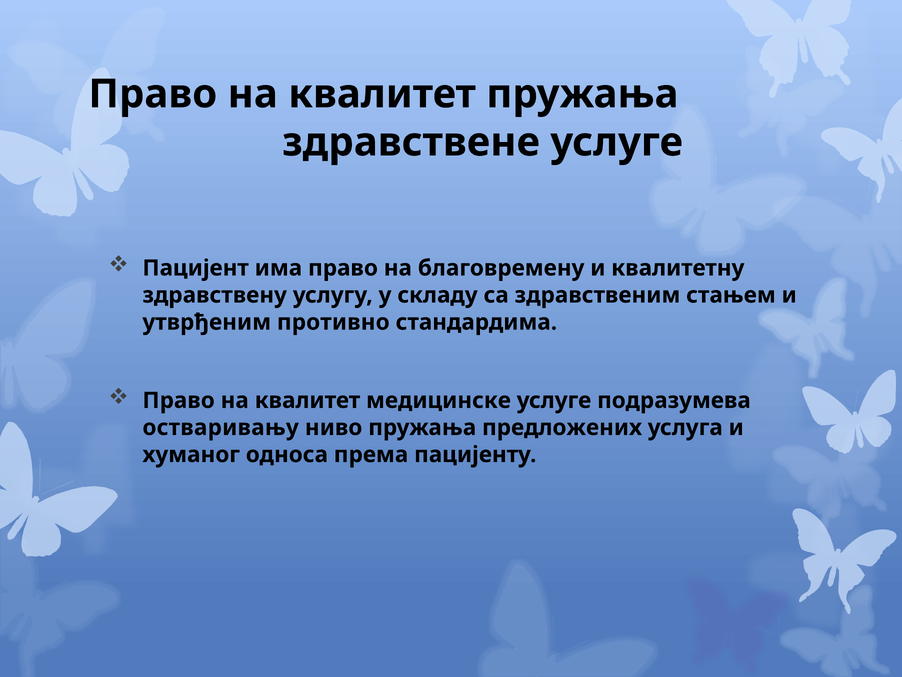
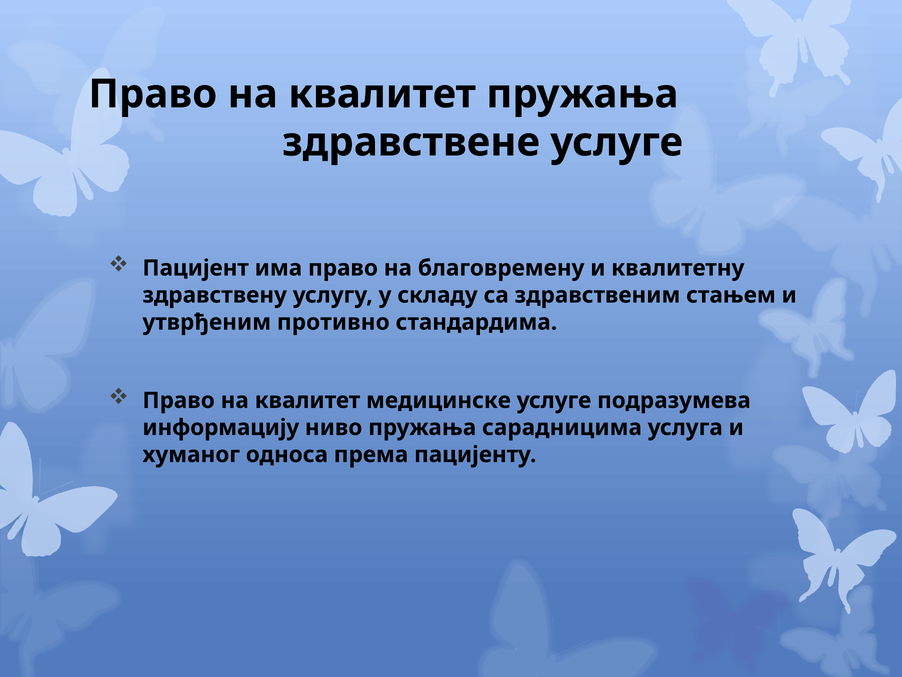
остваривању: остваривању -> информацију
предложених: предложених -> сарадницима
